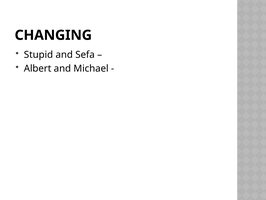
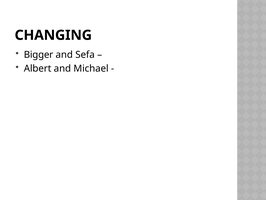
Stupid: Stupid -> Bigger
